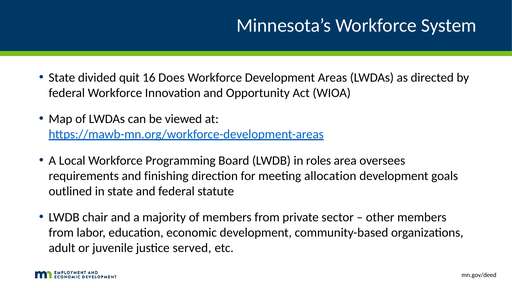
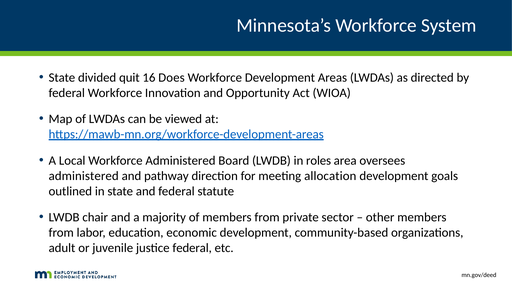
Workforce Programming: Programming -> Administered
requirements at (84, 176): requirements -> administered
finishing: finishing -> pathway
justice served: served -> federal
